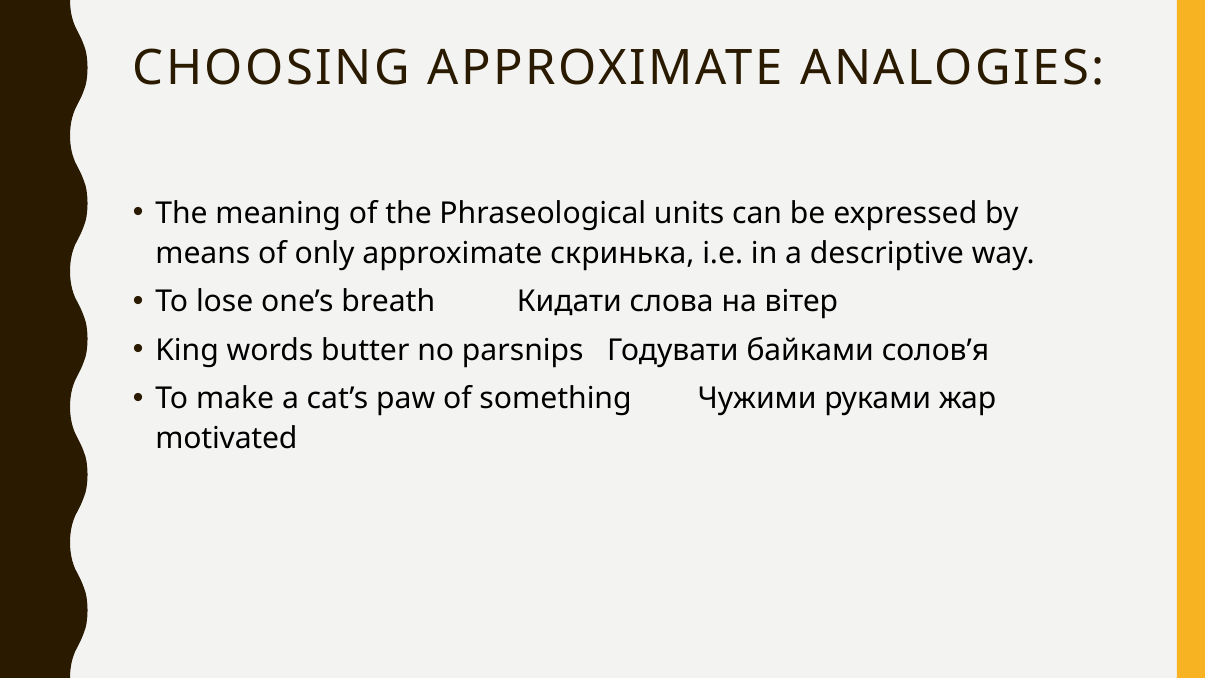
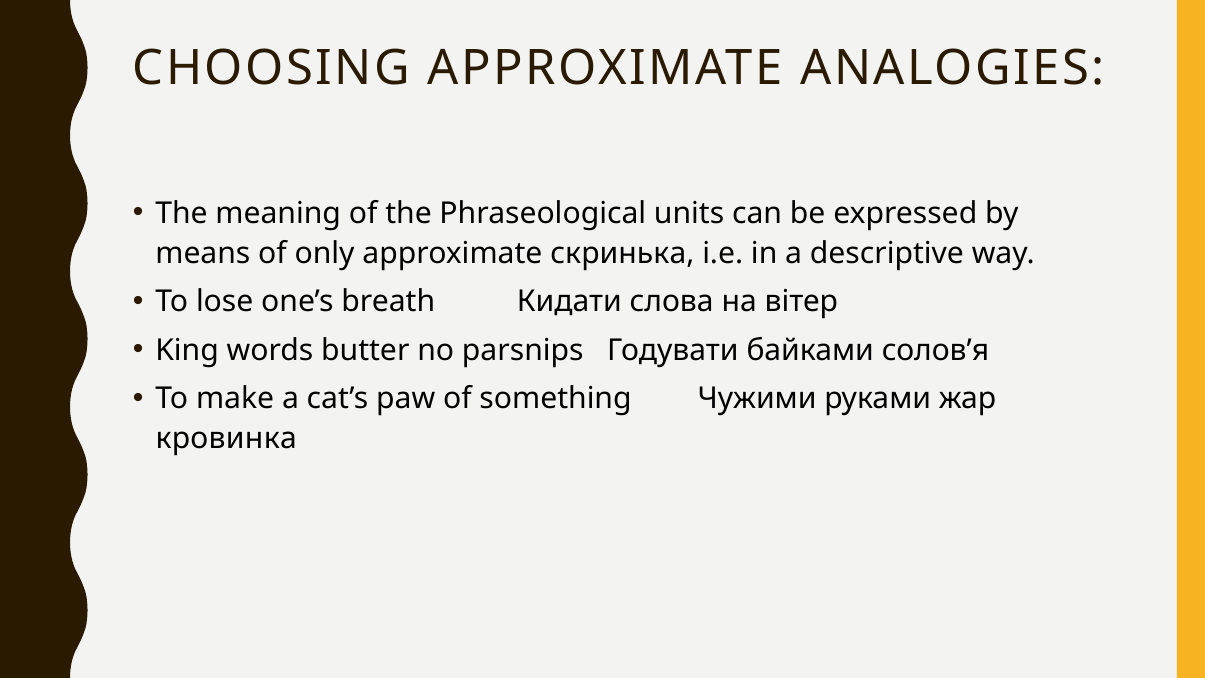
motivated: motivated -> кровинка
